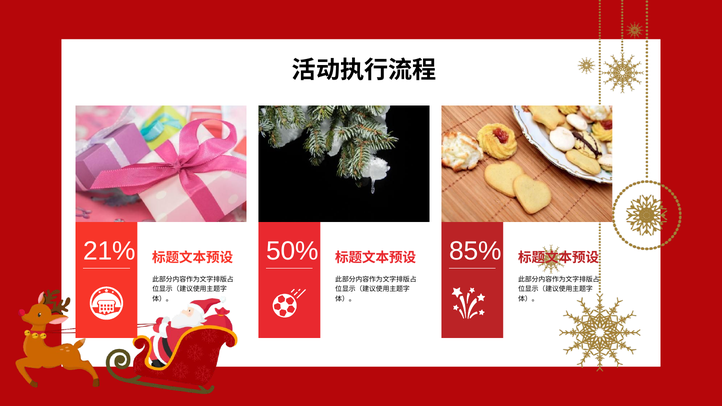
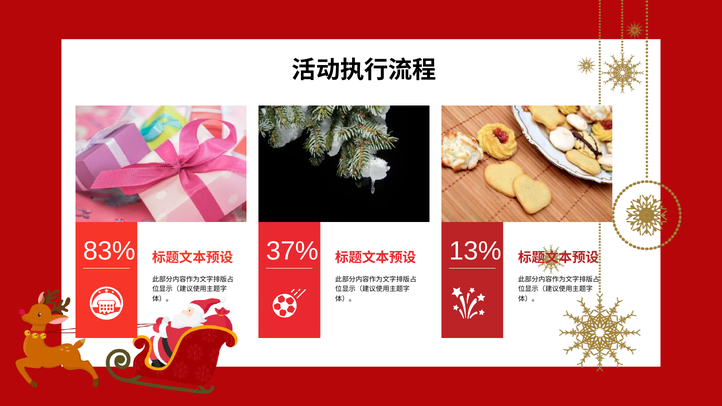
21%: 21% -> 83%
50%: 50% -> 37%
85%: 85% -> 13%
